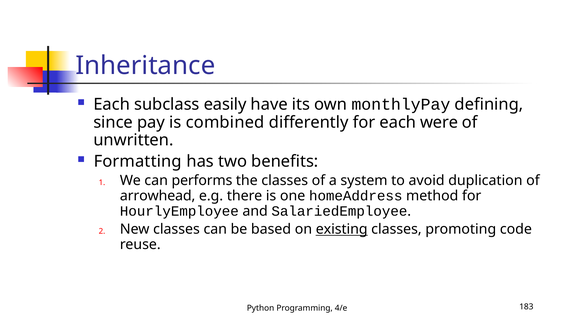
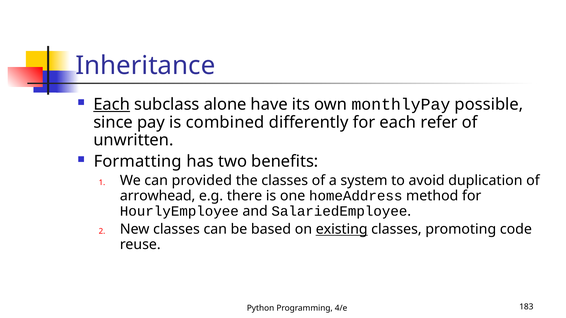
Each at (112, 105) underline: none -> present
easily: easily -> alone
defining: defining -> possible
were: were -> refer
performs: performs -> provided
